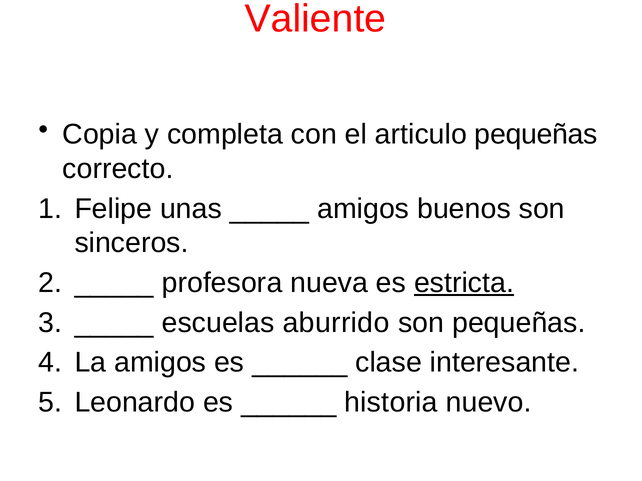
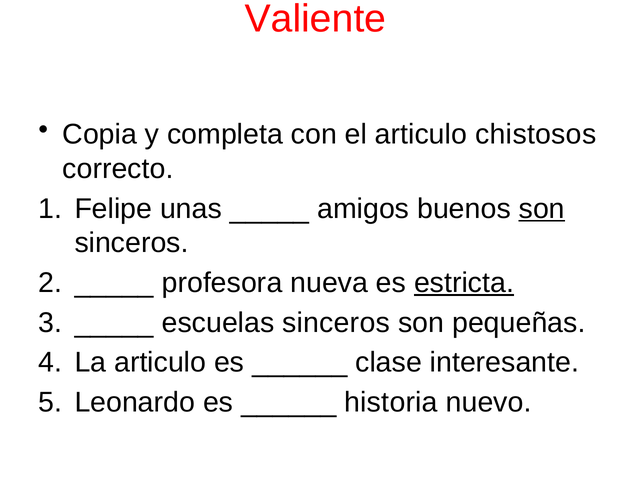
articulo pequeñas: pequeñas -> chistosos
son at (542, 209) underline: none -> present
escuelas aburrido: aburrido -> sinceros
La amigos: amigos -> articulo
